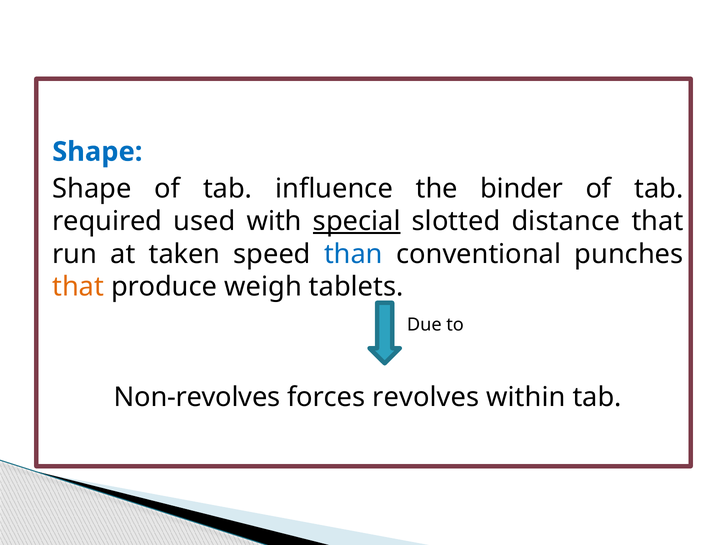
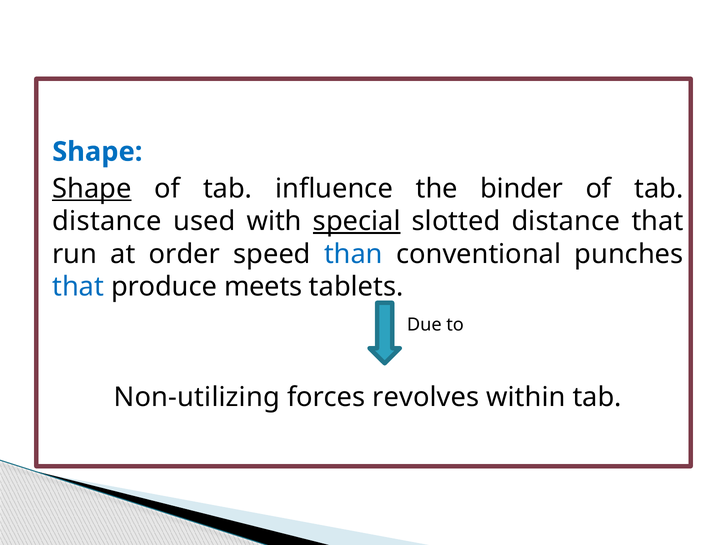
Shape at (92, 189) underline: none -> present
required at (107, 221): required -> distance
taken: taken -> order
that at (78, 287) colour: orange -> blue
weigh: weigh -> meets
Non-revolves: Non-revolves -> Non-utilizing
